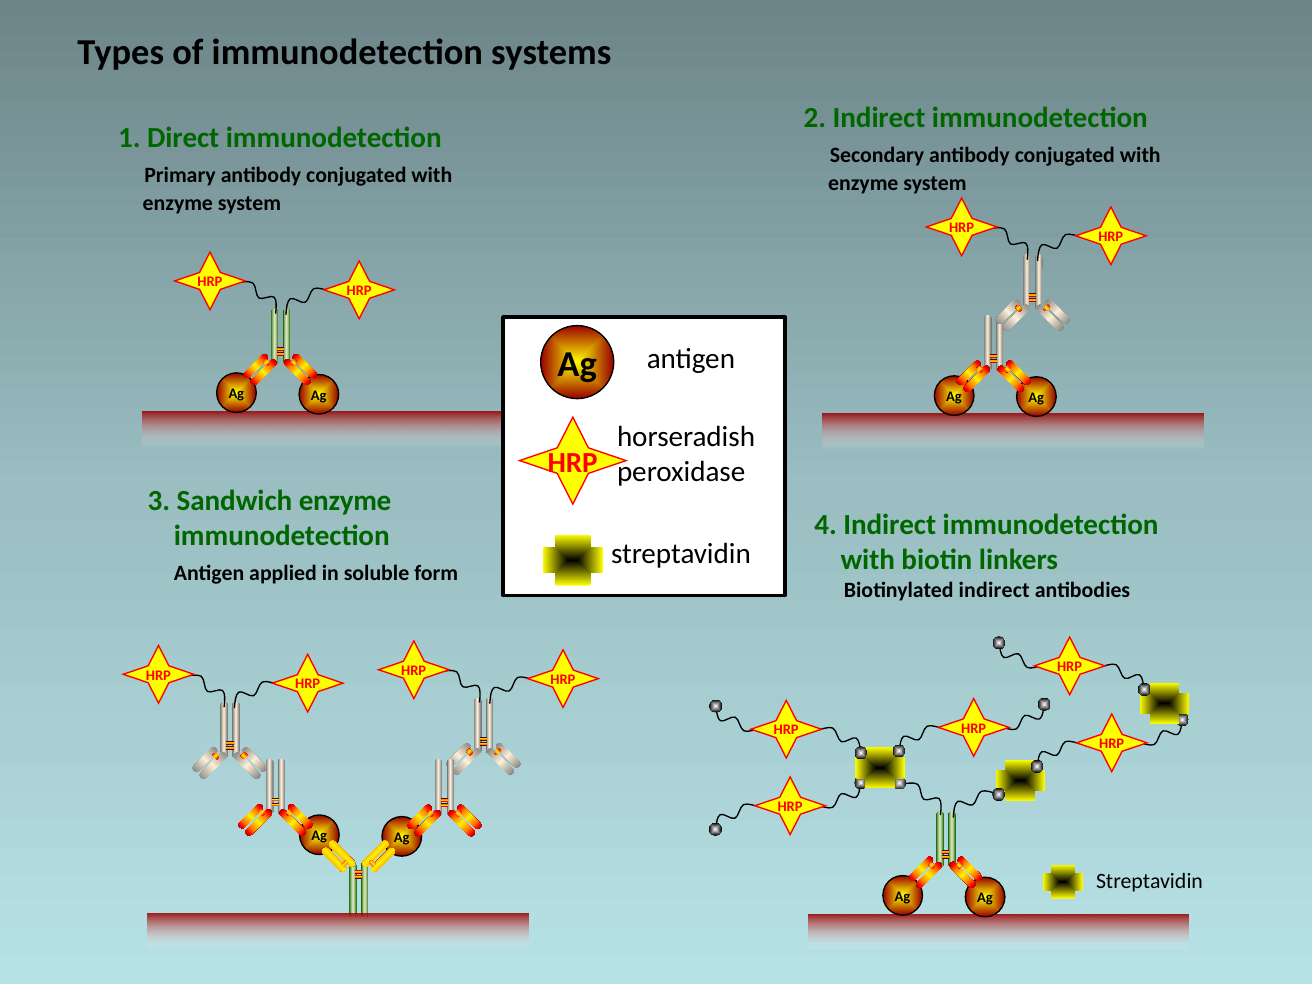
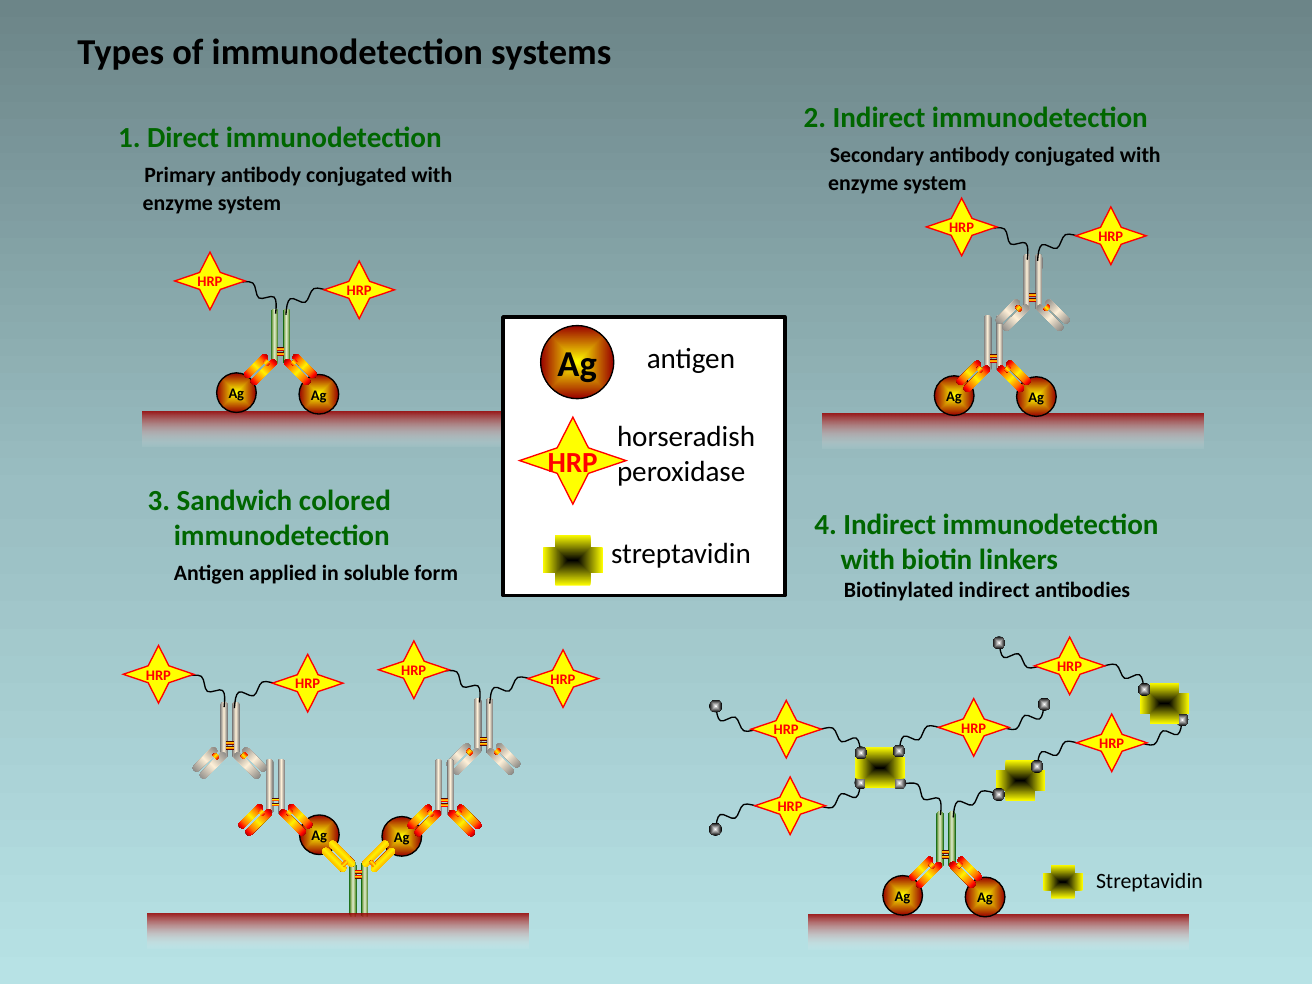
Sandwich enzyme: enzyme -> colored
